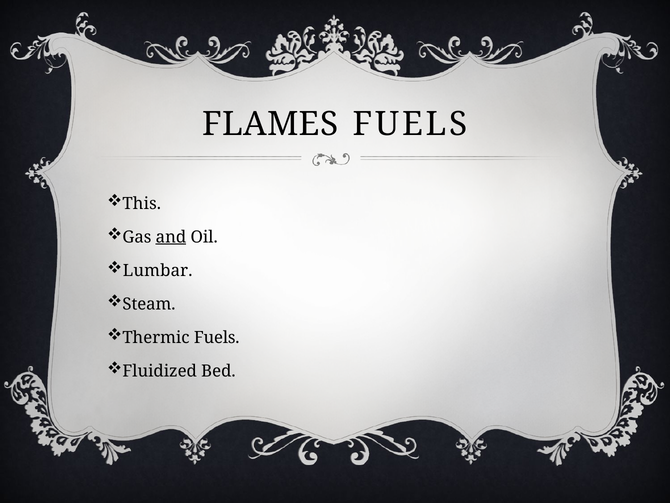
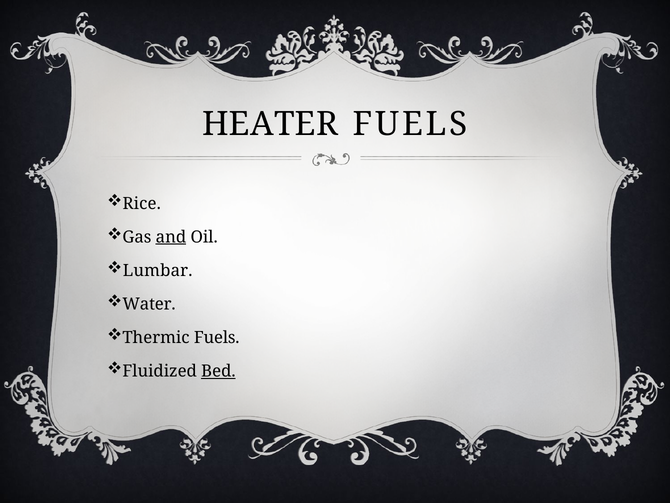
FLAMES: FLAMES -> HEATER
This: This -> Rice
Steam: Steam -> Water
Bed underline: none -> present
